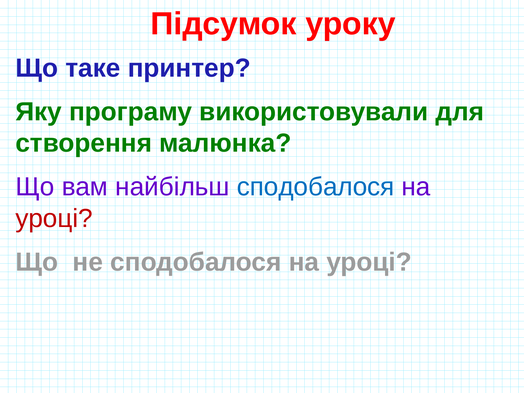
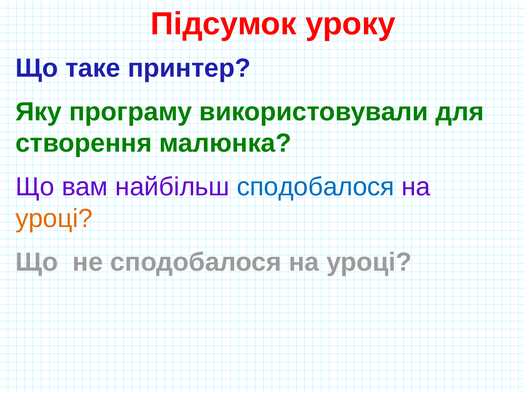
уроці at (54, 218) colour: red -> orange
